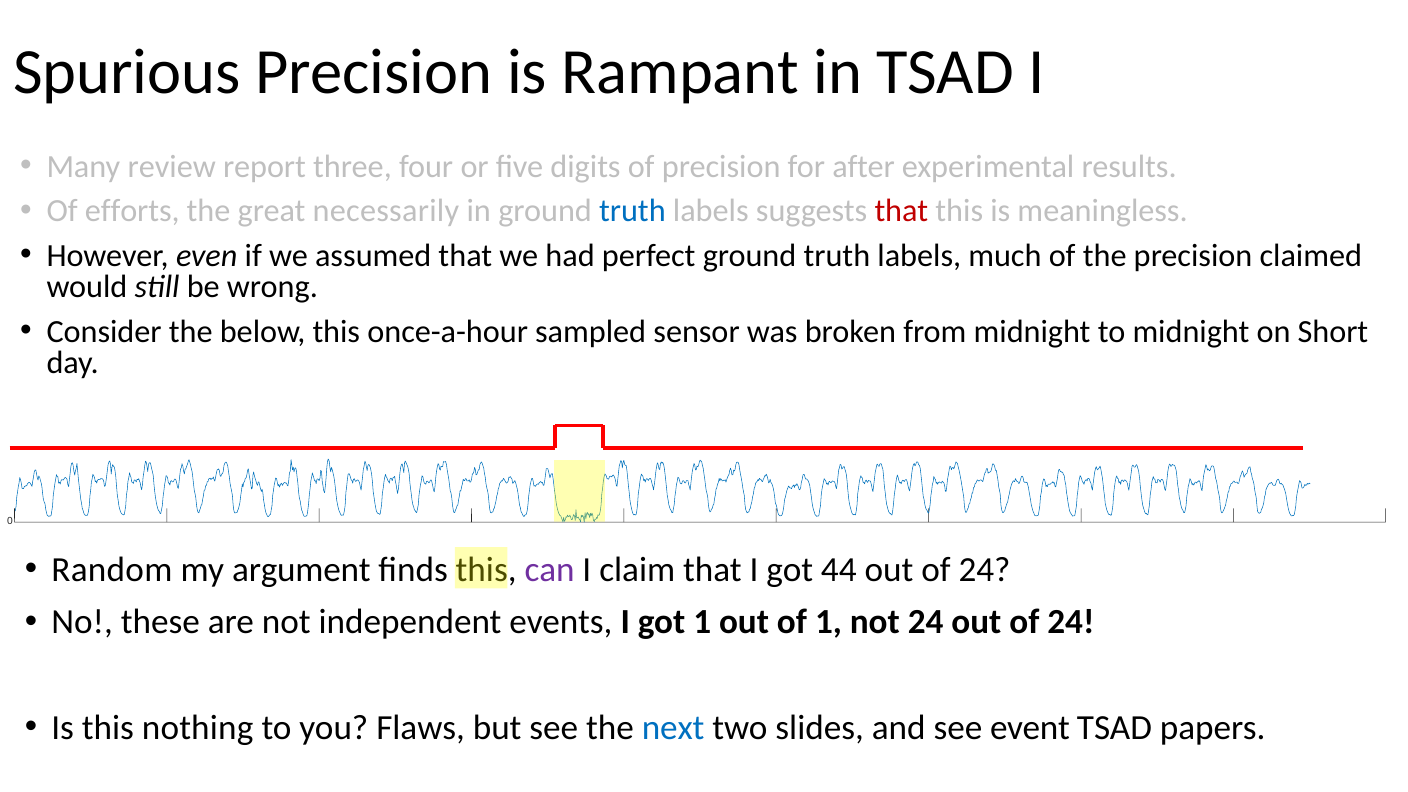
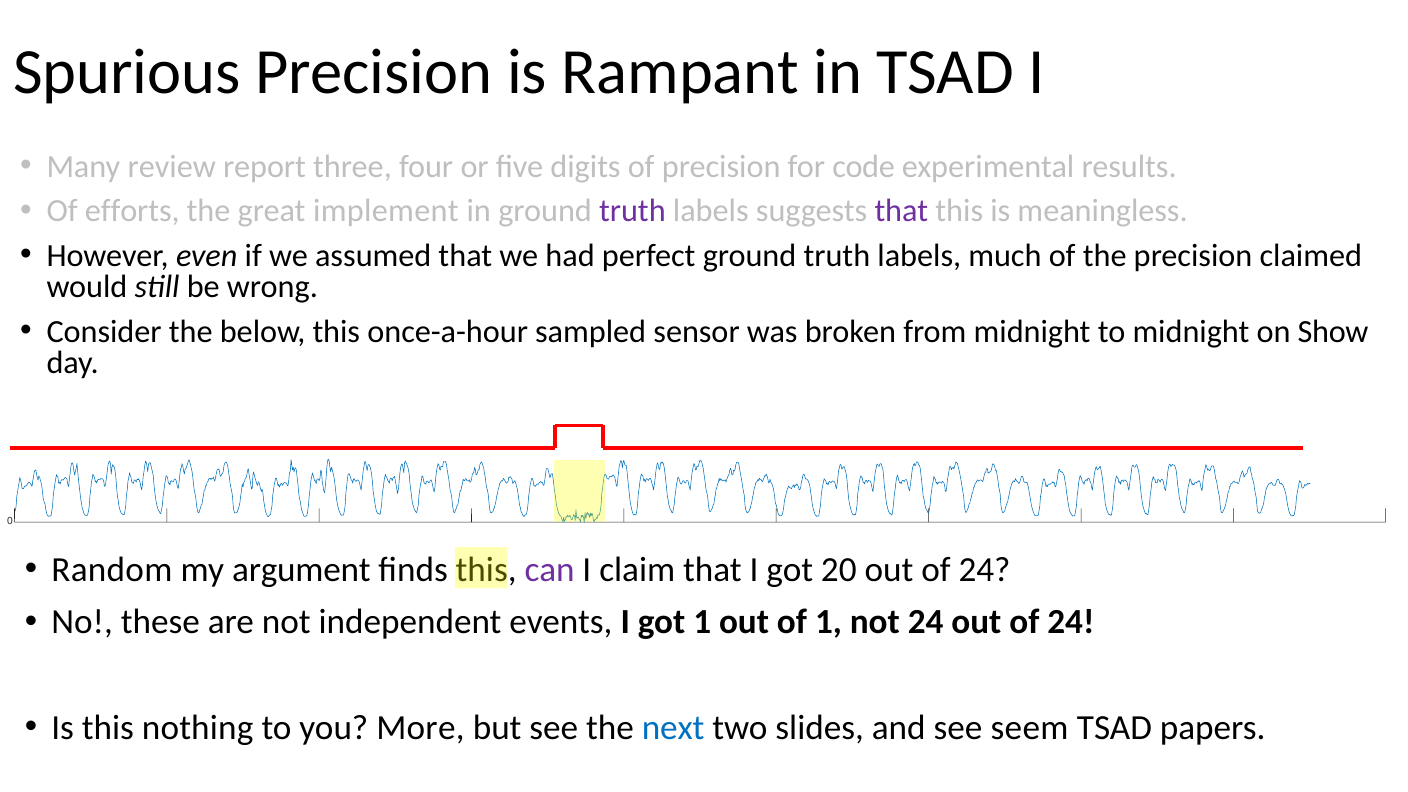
after: after -> code
necessarily: necessarily -> implement
truth at (632, 211) colour: blue -> purple
that at (901, 211) colour: red -> purple
Short: Short -> Show
44: 44 -> 20
Flaws: Flaws -> More
event: event -> seem
